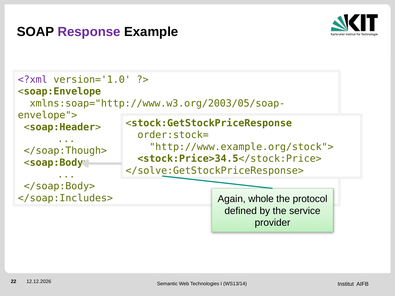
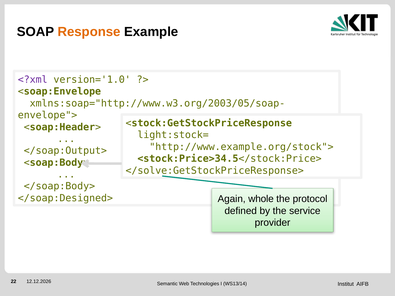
Response colour: purple -> orange
order:stock=: order:stock= -> light:stock=
</soap:Though>: </soap:Though> -> </soap:Output>
</soap:Includes>: </soap:Includes> -> </soap:Designed>
